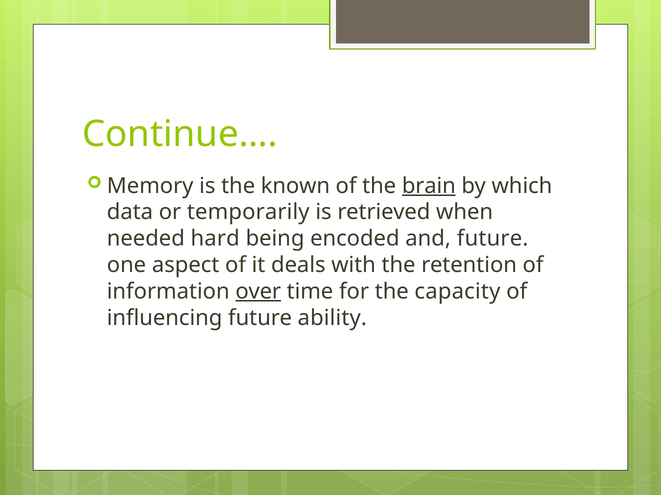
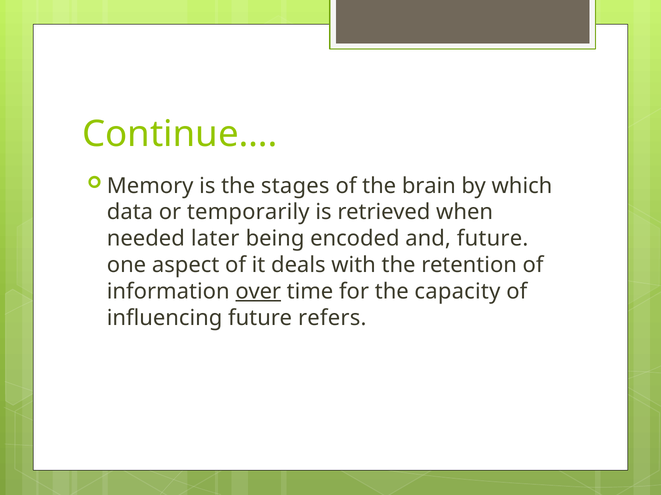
known: known -> stages
brain underline: present -> none
hard: hard -> later
ability: ability -> refers
